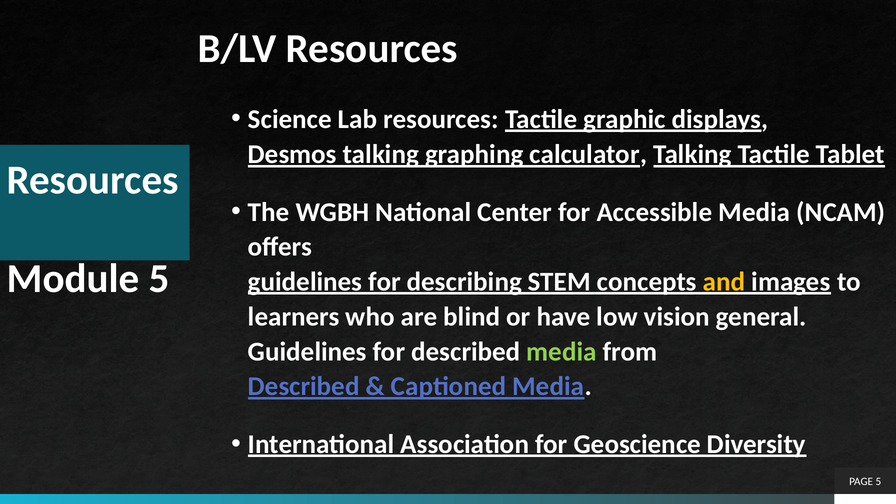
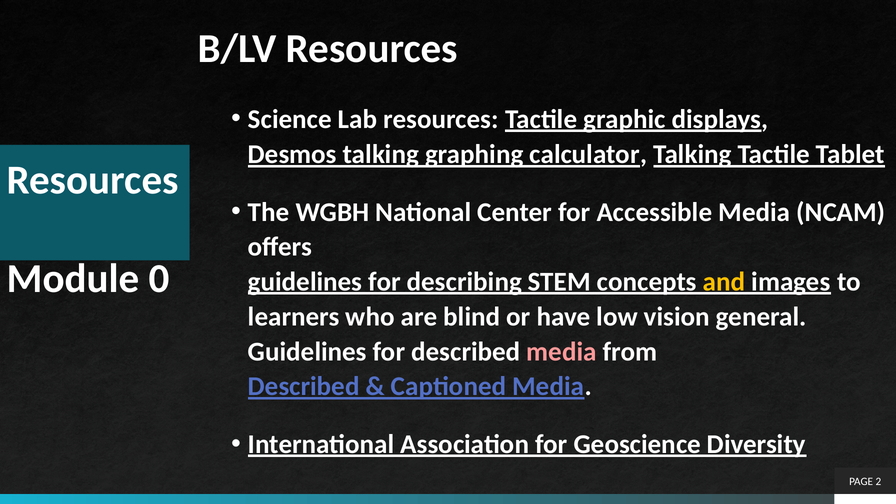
Module 5: 5 -> 0
media at (562, 352) colour: light green -> pink
PAGE 5: 5 -> 2
